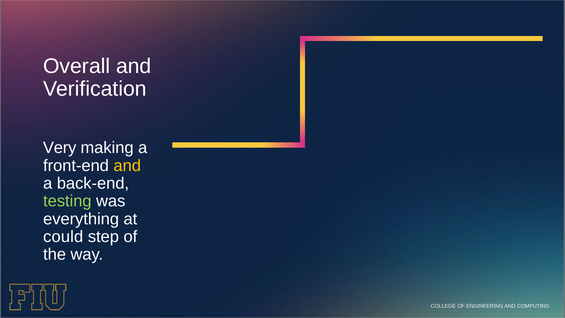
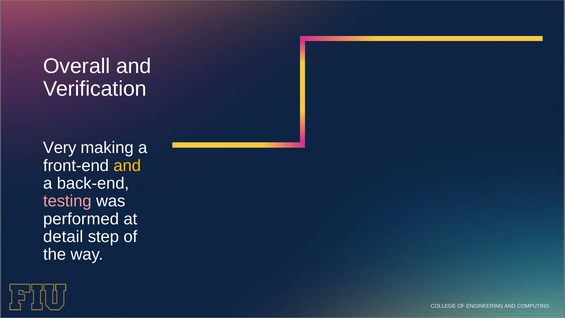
testing colour: light green -> pink
everything: everything -> performed
could: could -> detail
